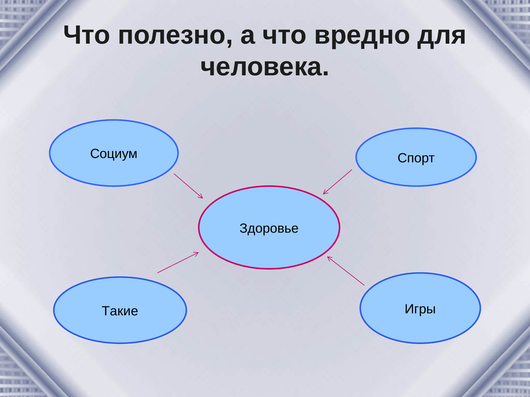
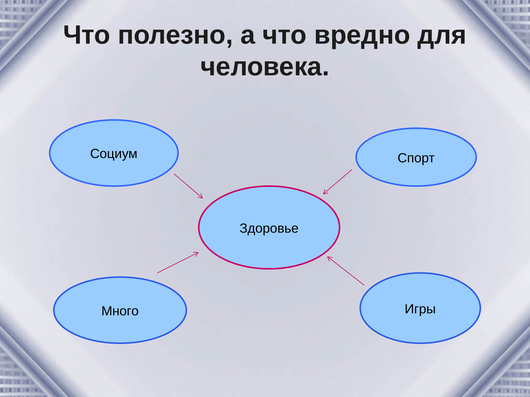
Такие: Такие -> Много
